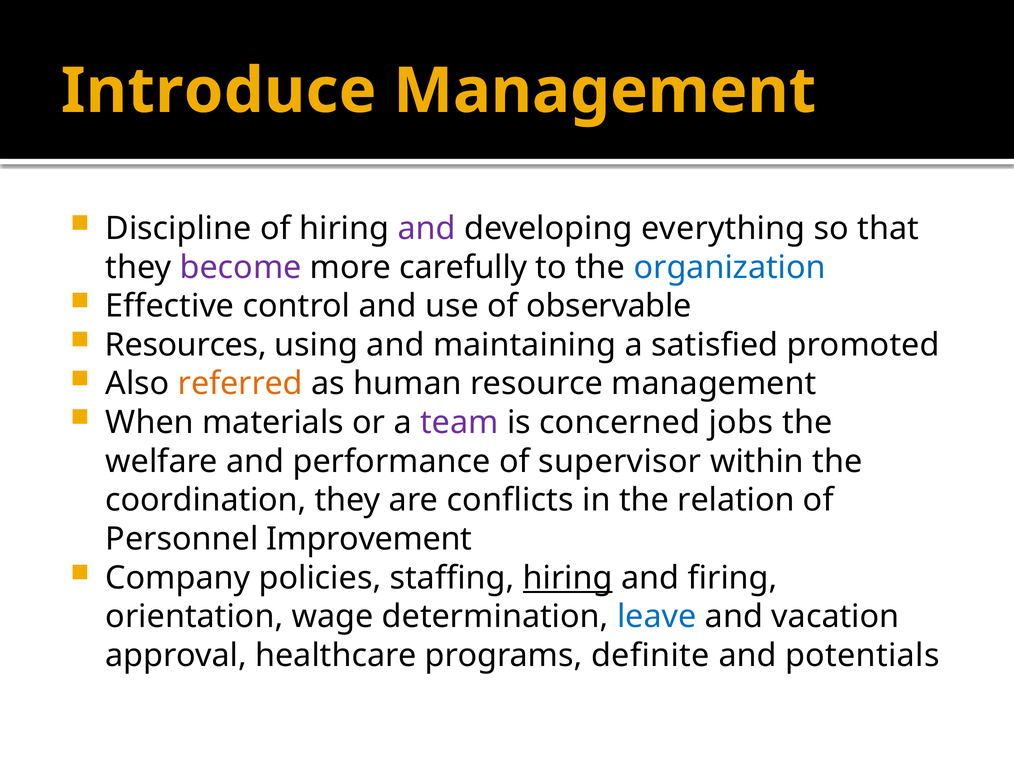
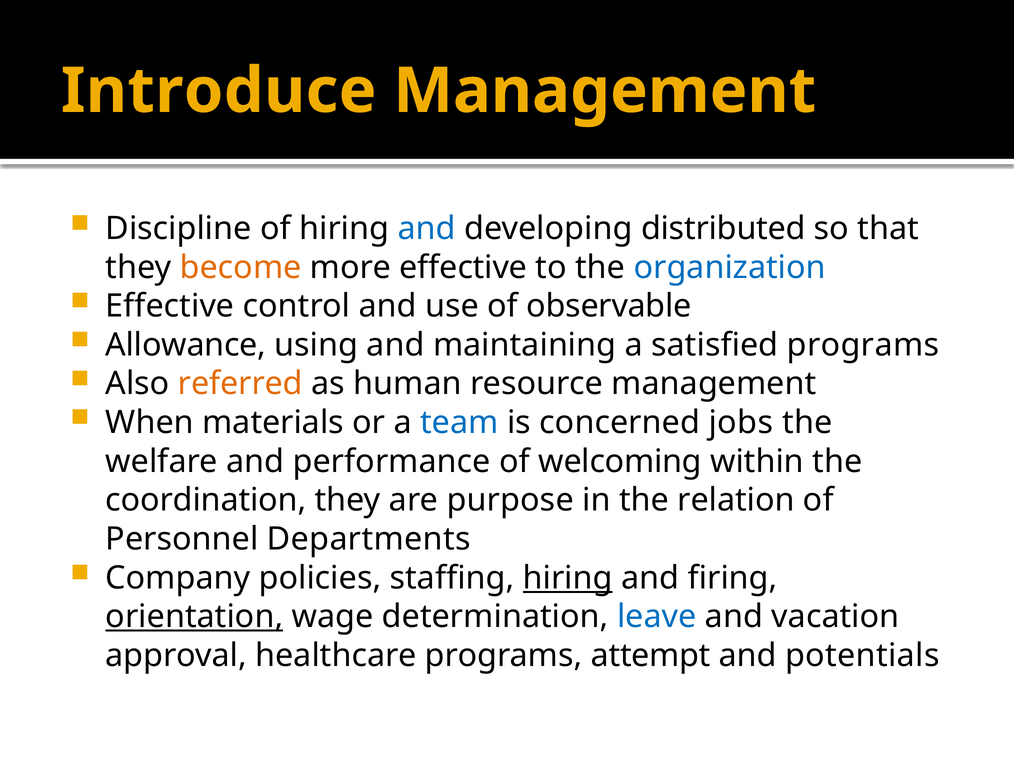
and at (427, 229) colour: purple -> blue
everything: everything -> distributed
become colour: purple -> orange
more carefully: carefully -> effective
Resources: Resources -> Allowance
satisfied promoted: promoted -> programs
team colour: purple -> blue
supervisor: supervisor -> welcoming
conflicts: conflicts -> purpose
Improvement: Improvement -> Departments
orientation underline: none -> present
definite: definite -> attempt
